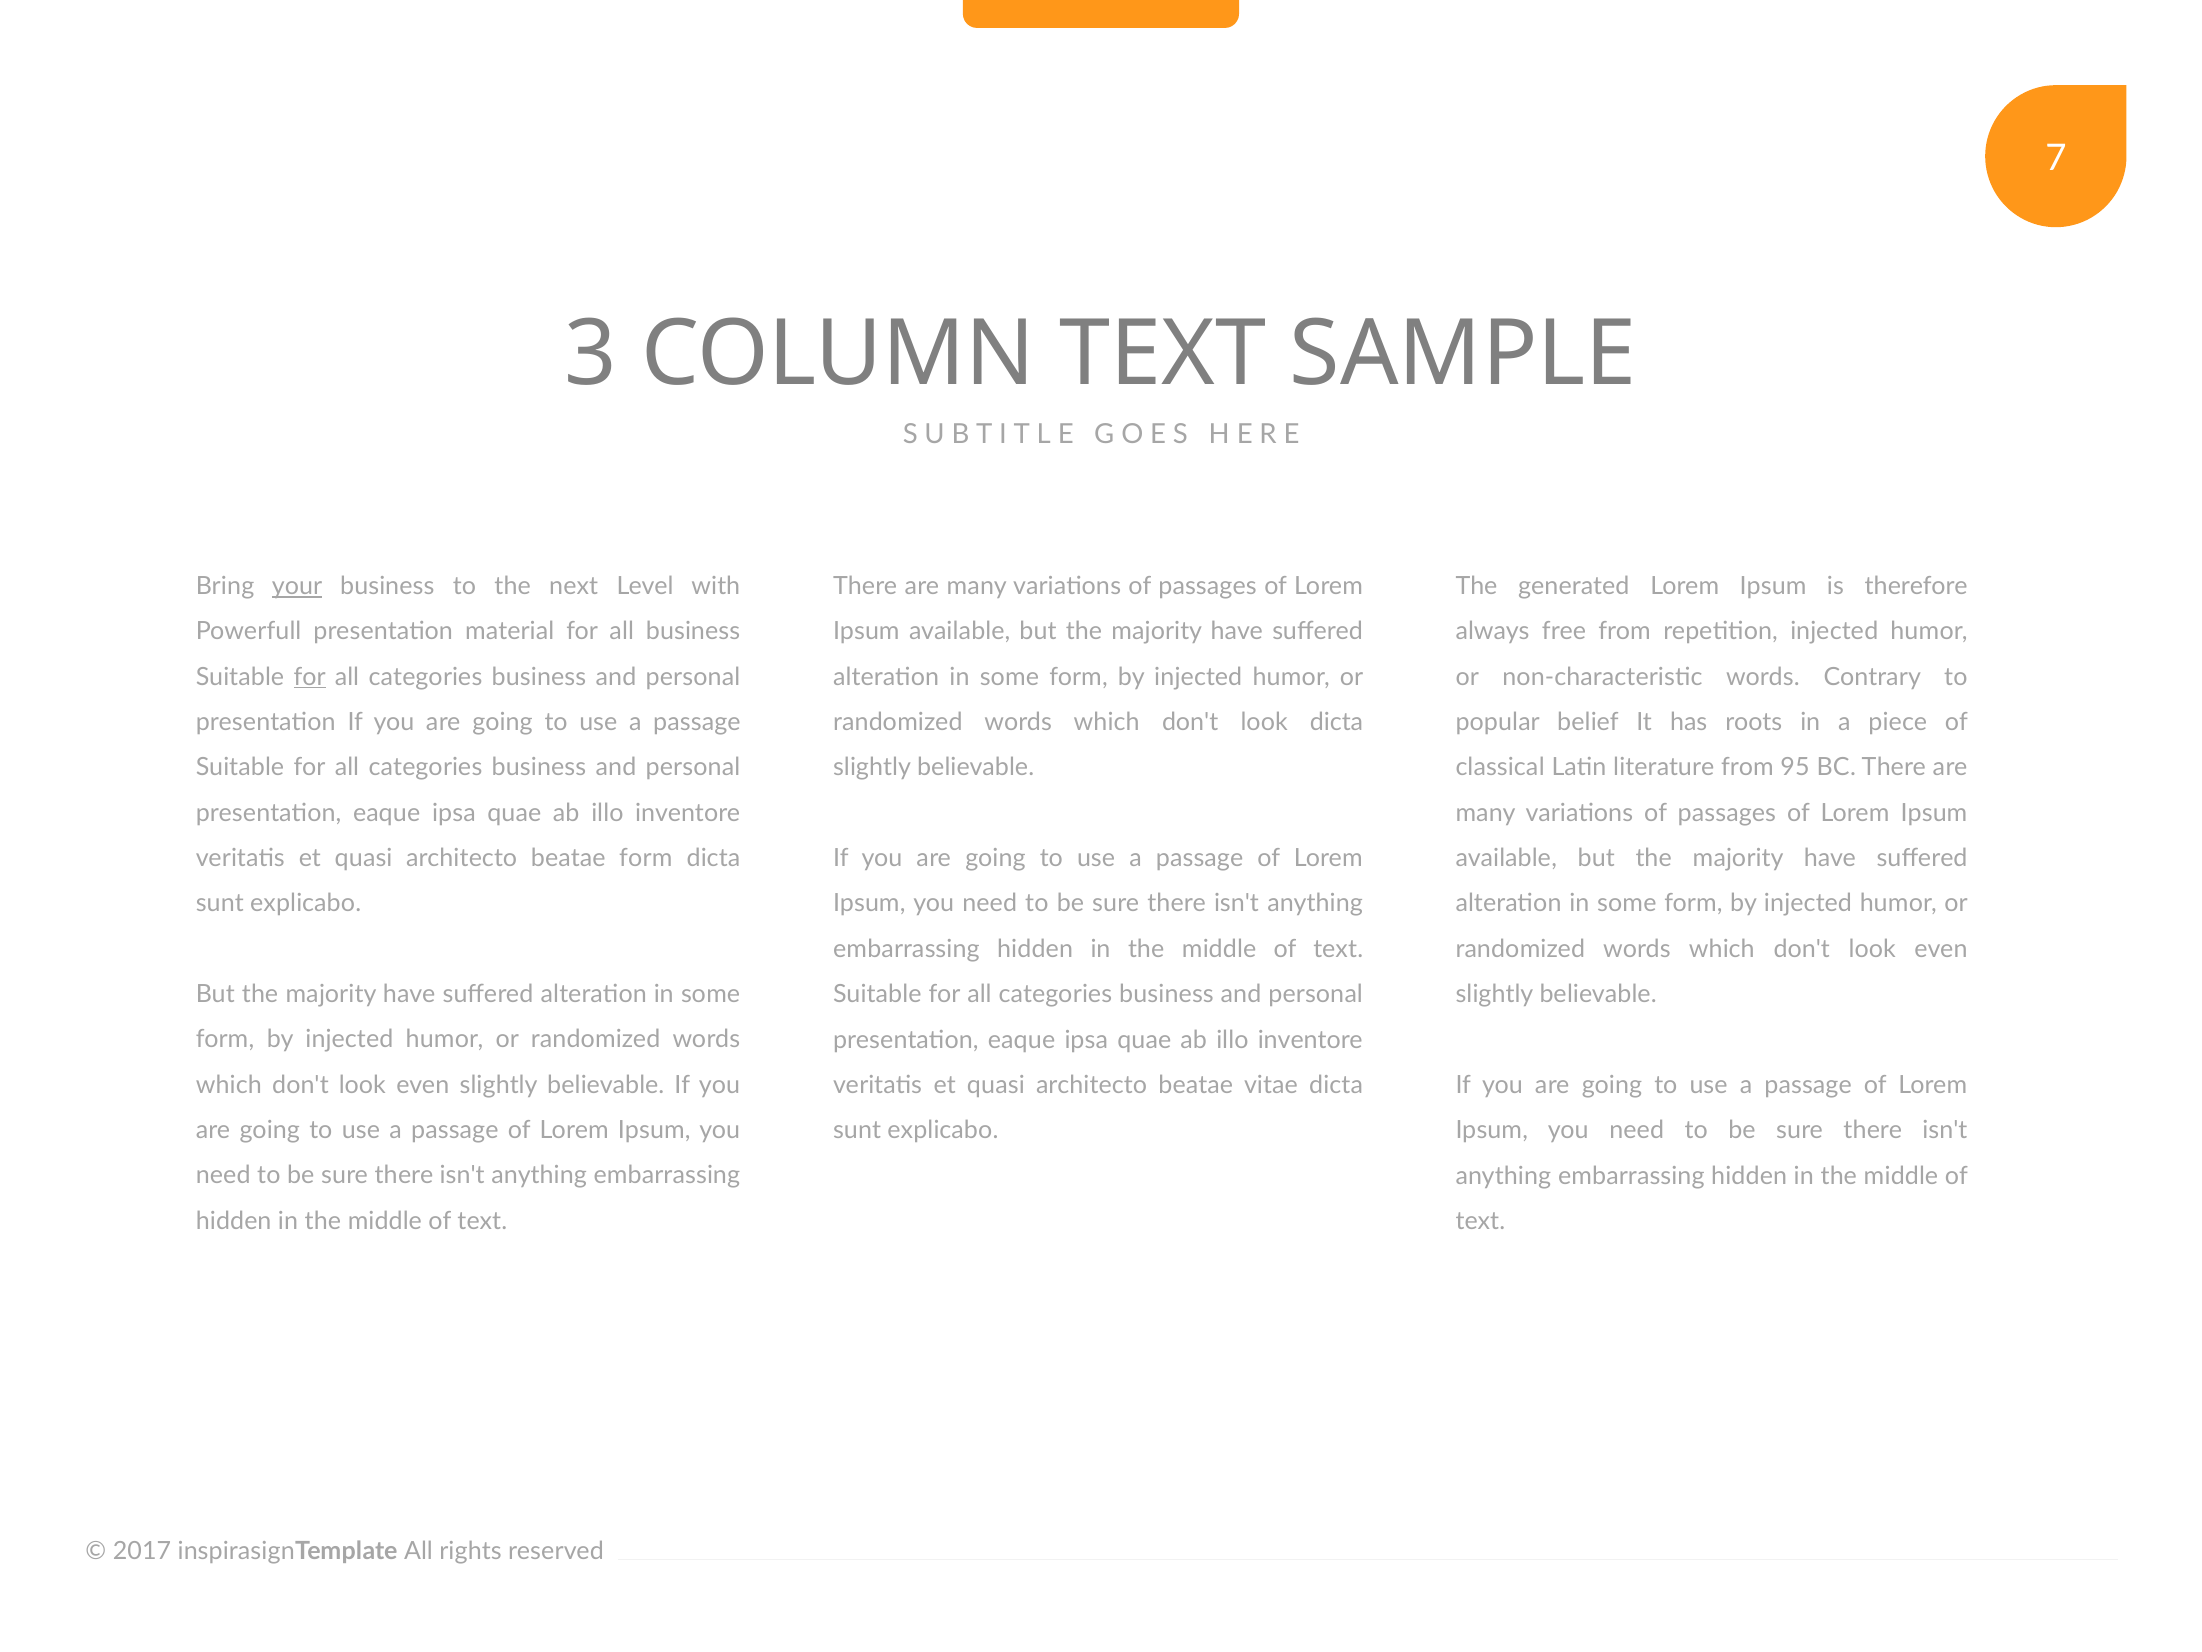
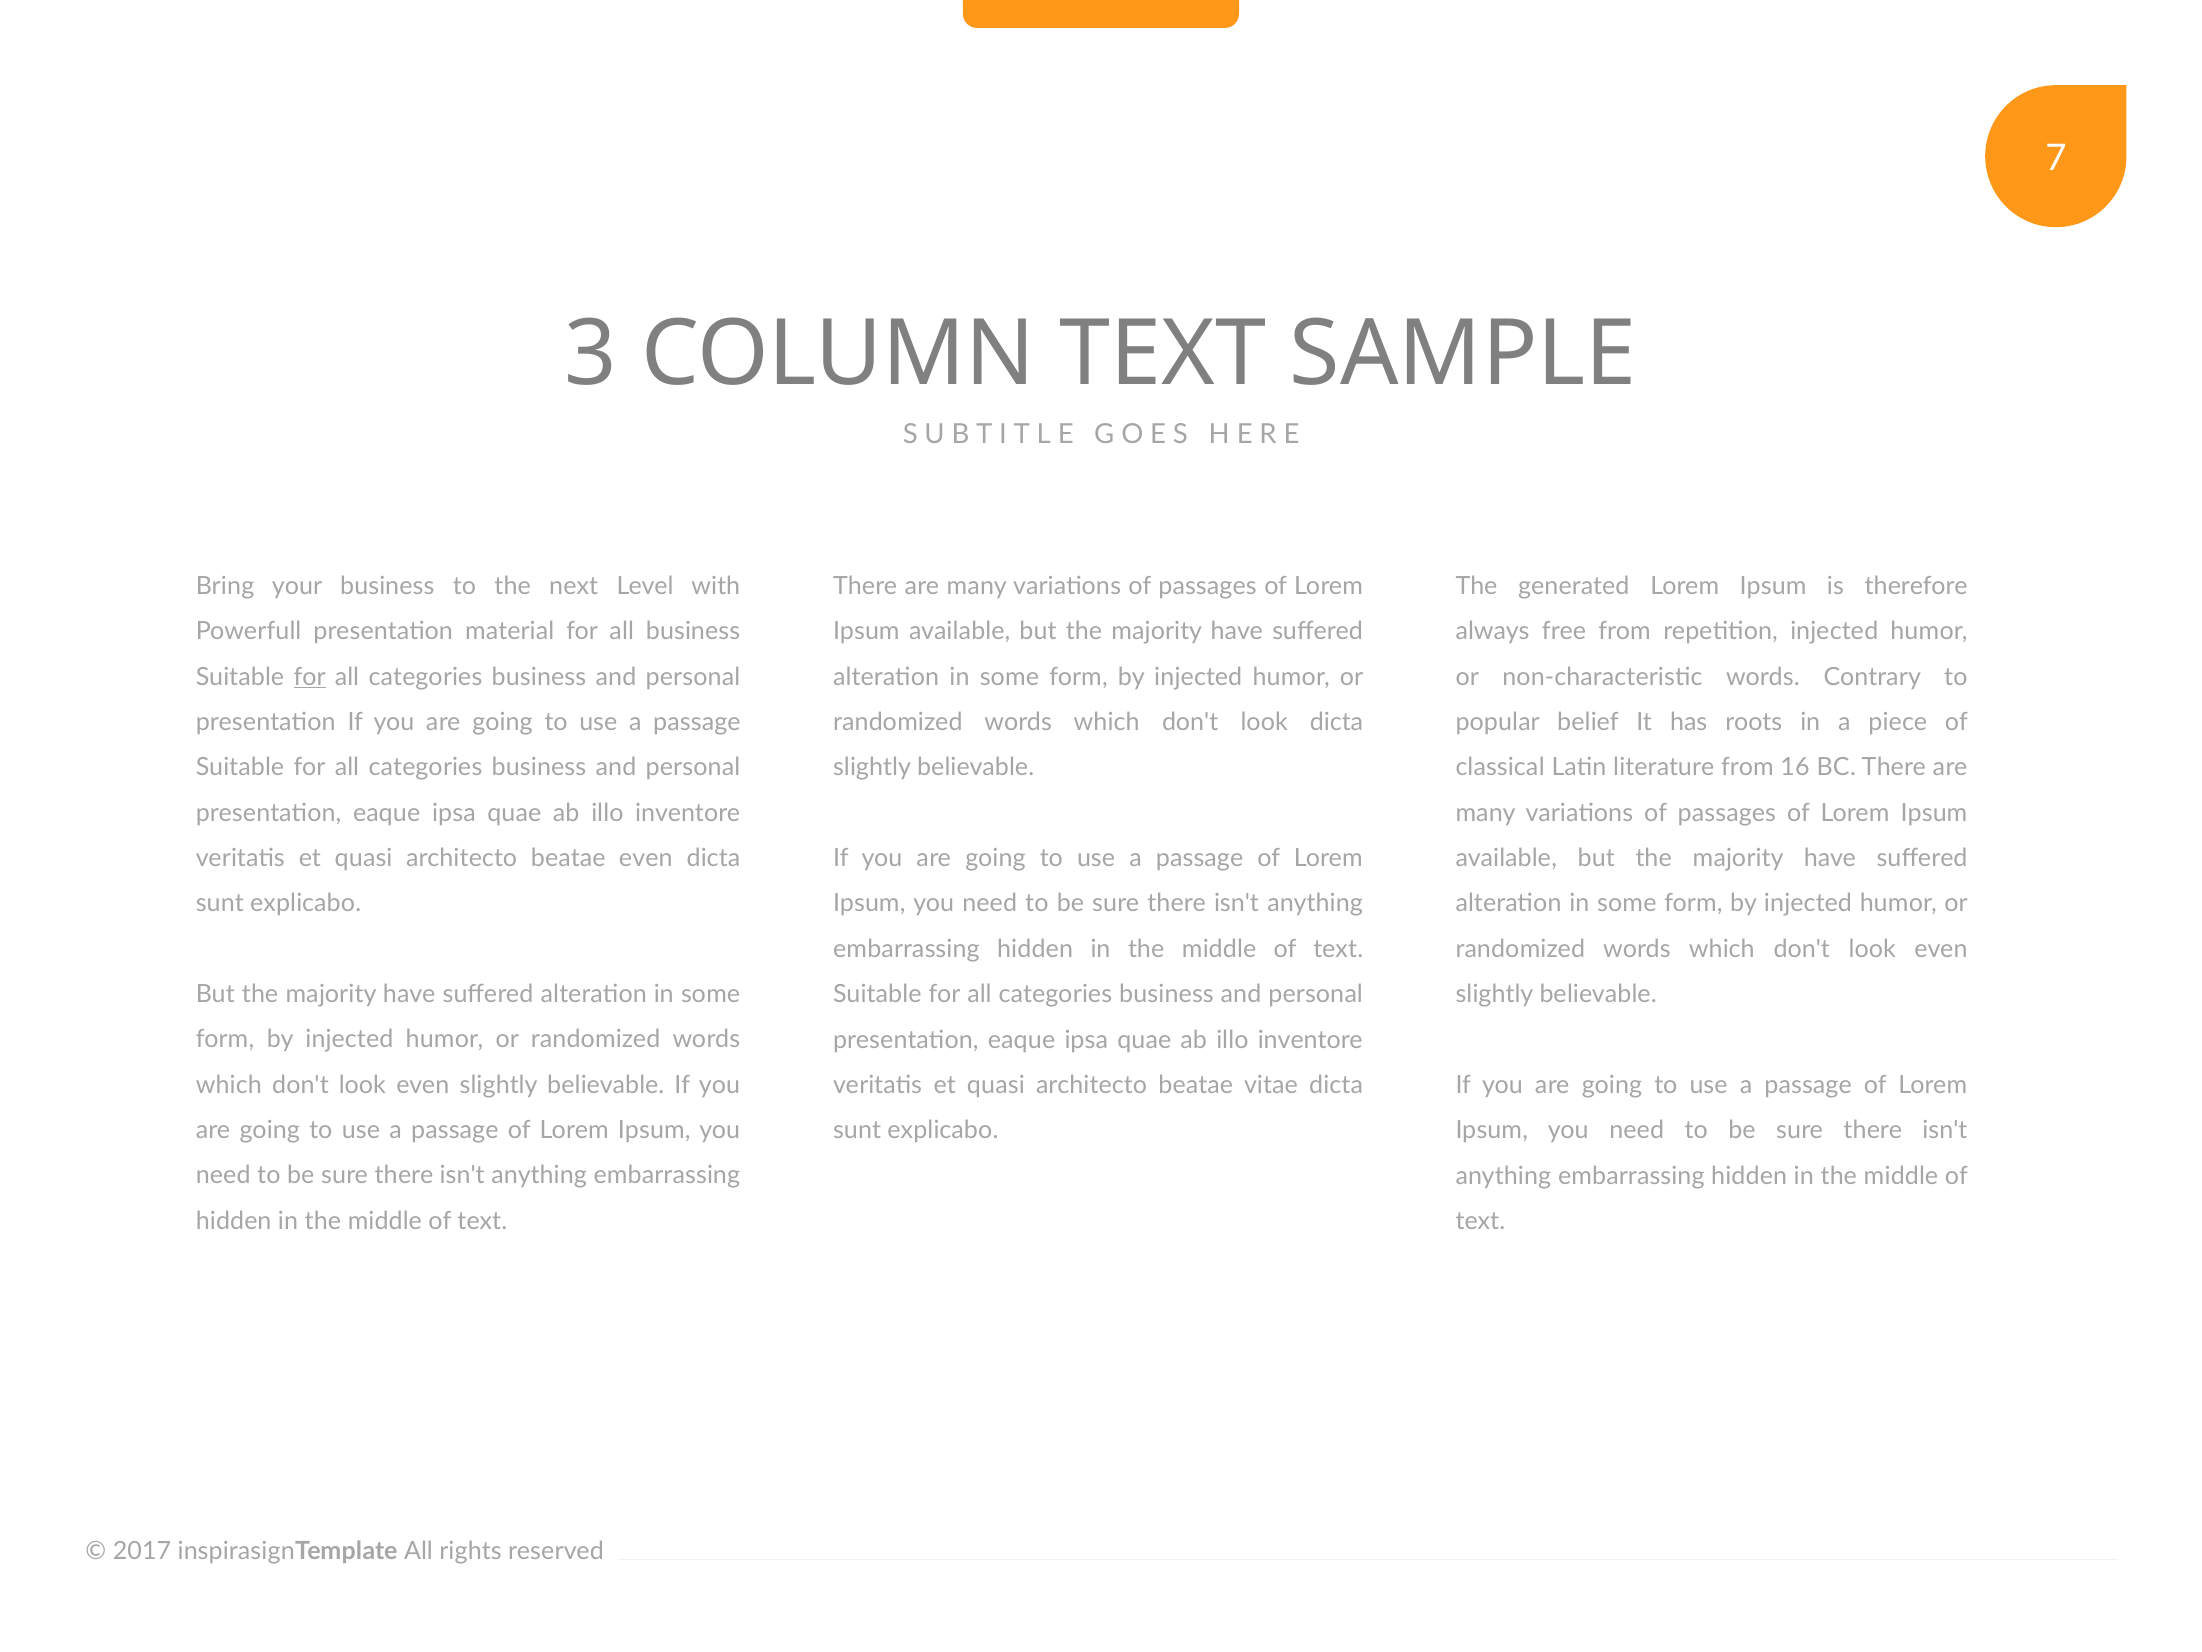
your underline: present -> none
95: 95 -> 16
beatae form: form -> even
